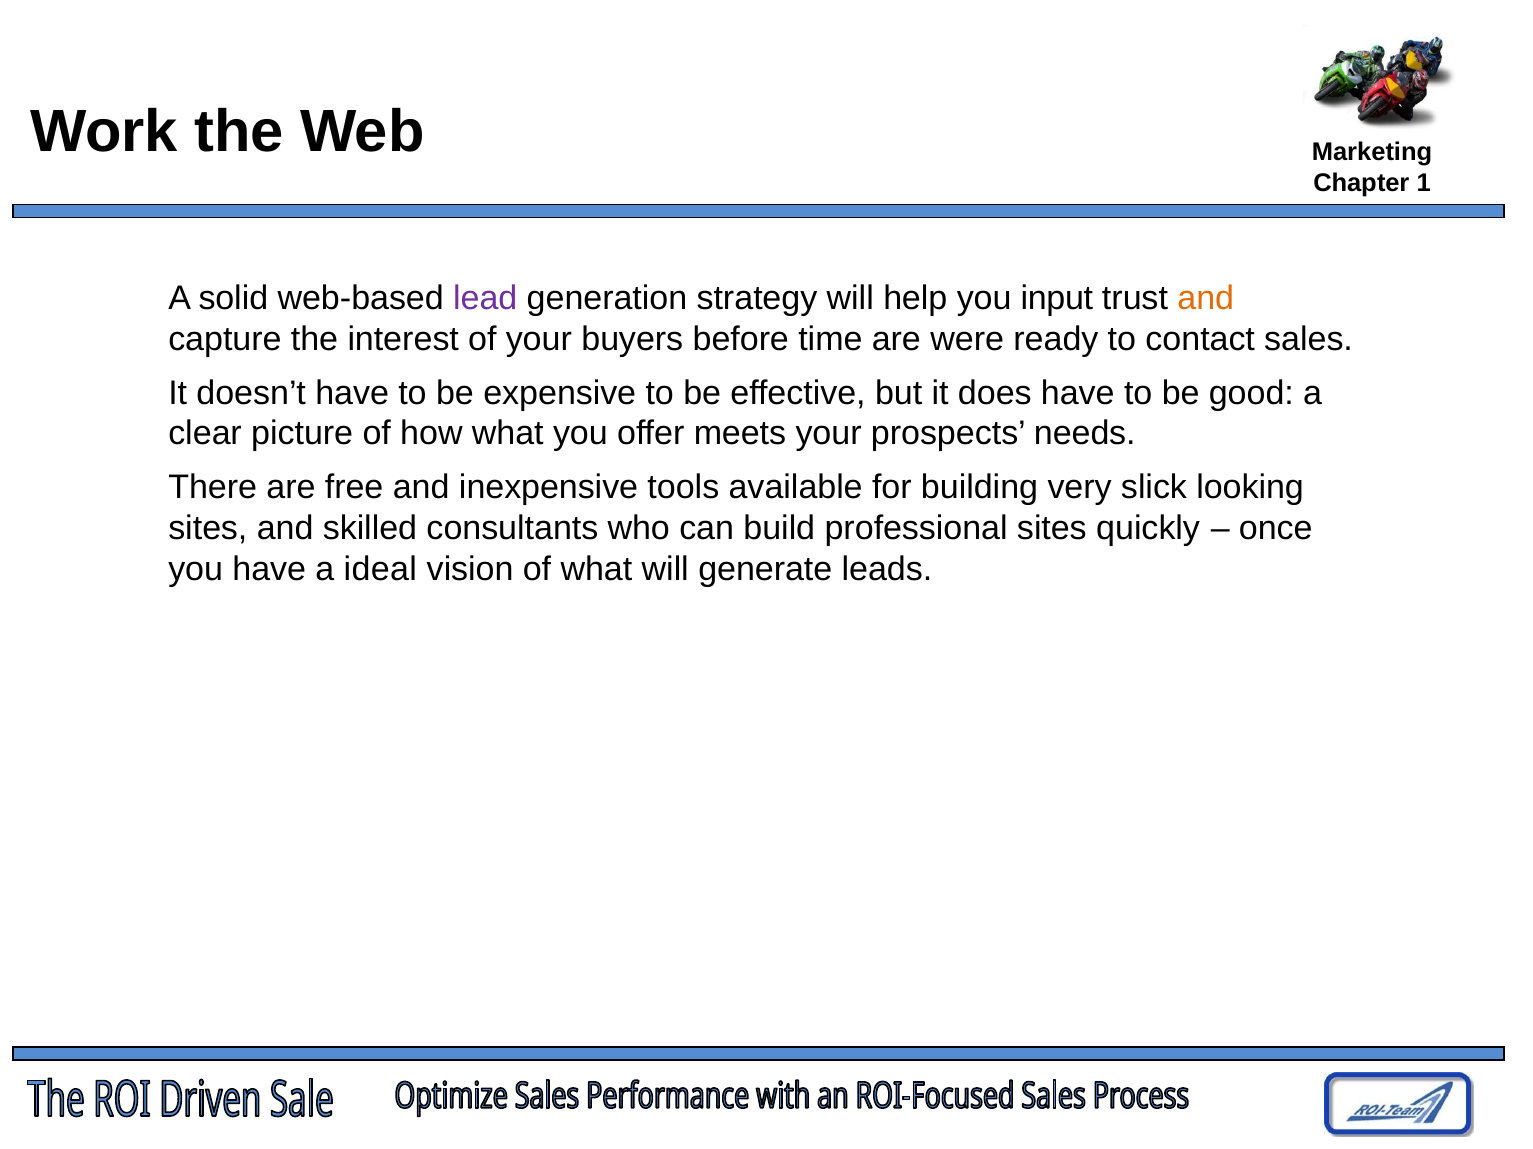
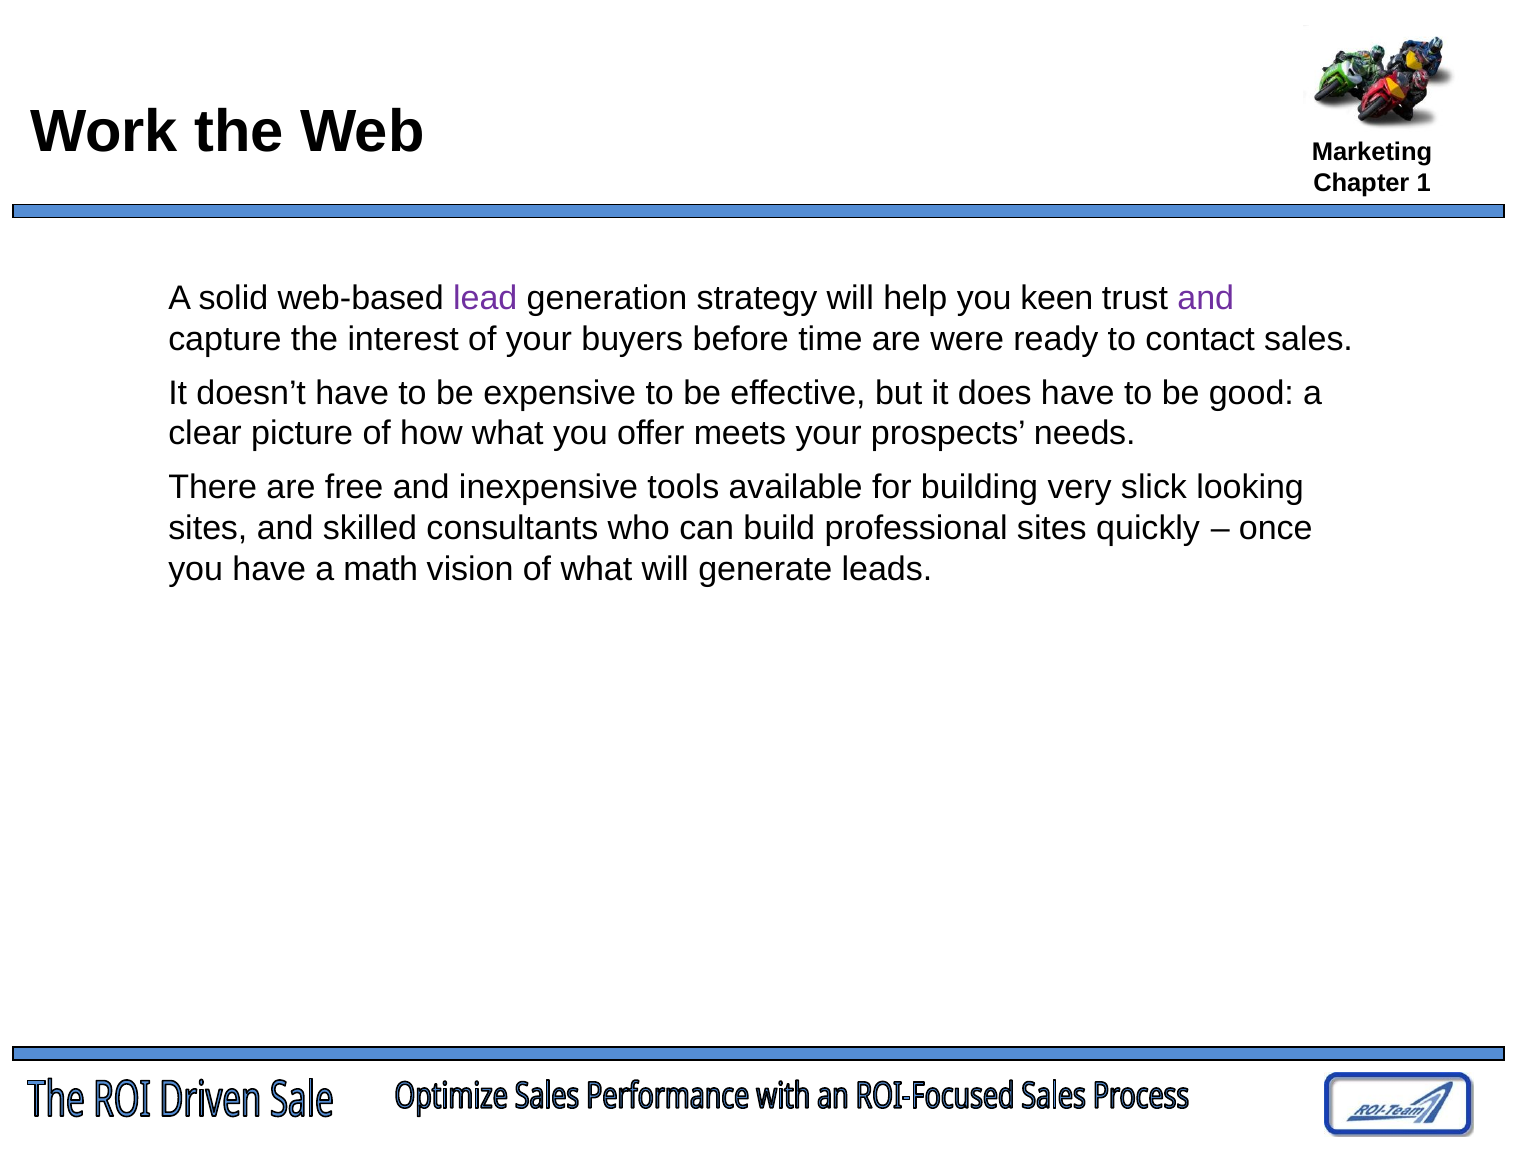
input: input -> keen
and at (1206, 299) colour: orange -> purple
ideal: ideal -> math
